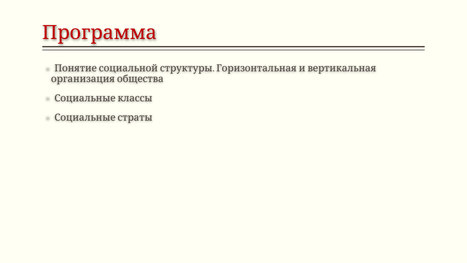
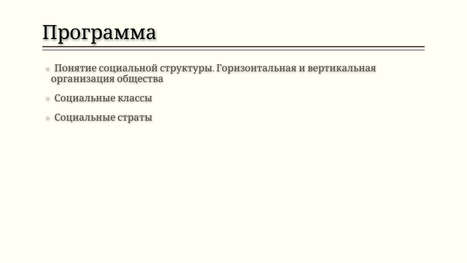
Программа colour: red -> black
